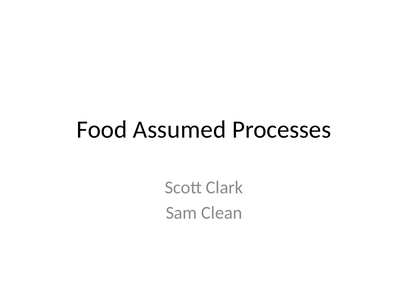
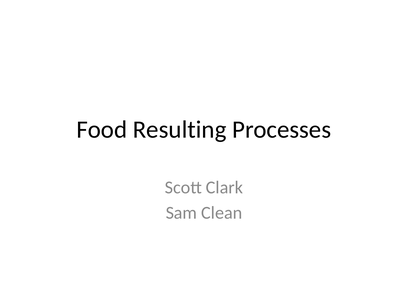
Assumed: Assumed -> Resulting
